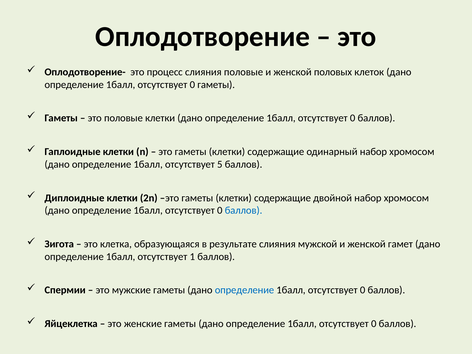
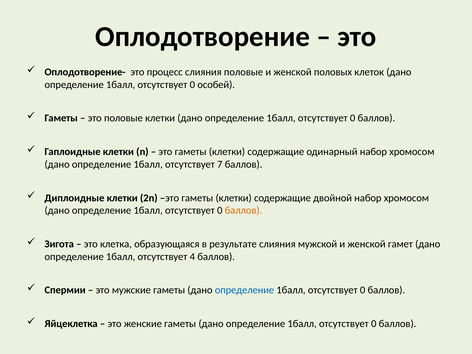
0 гаметы: гаметы -> особей
5: 5 -> 7
баллов at (244, 210) colour: blue -> orange
1: 1 -> 4
